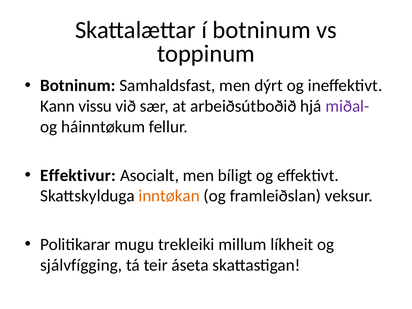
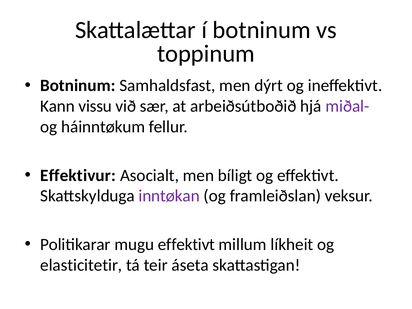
inntøkan colour: orange -> purple
mugu trekleiki: trekleiki -> effektivt
sjálvfígging: sjálvfígging -> elasticitetir
